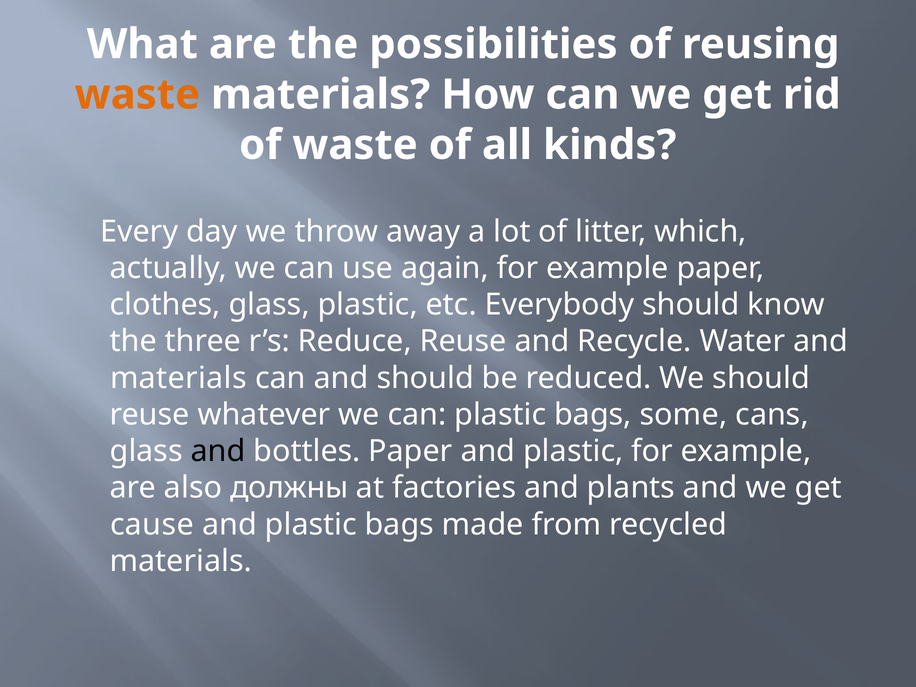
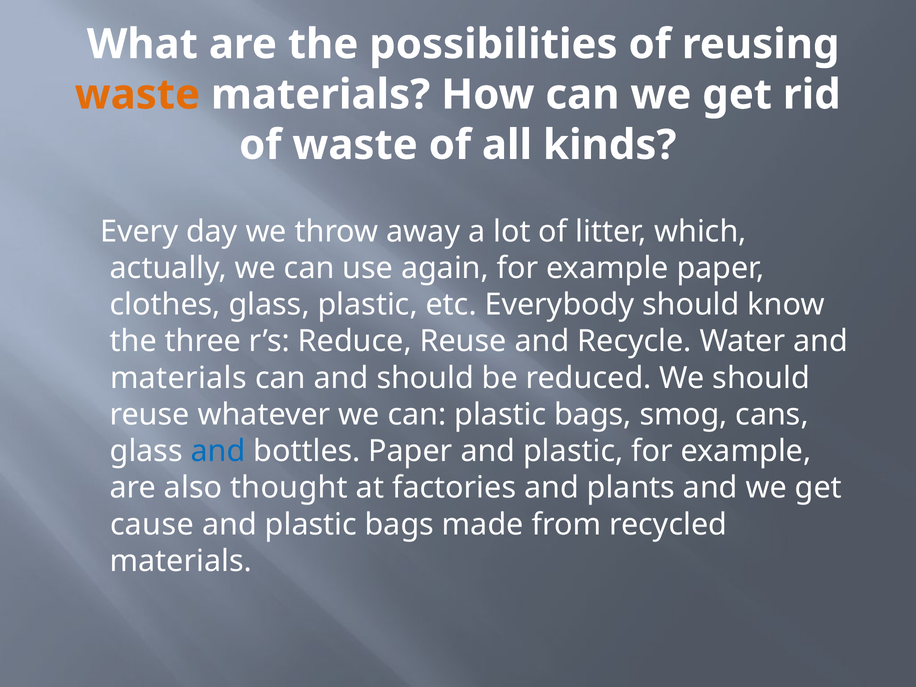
some: some -> smog
and at (218, 451) colour: black -> blue
должны: должны -> thought
